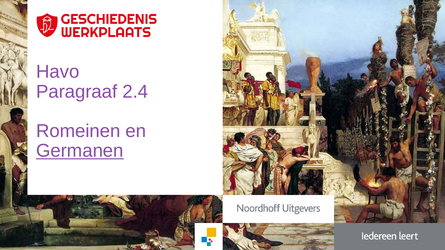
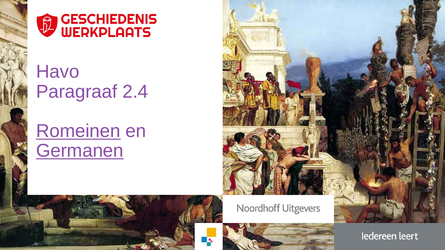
Romeinen underline: none -> present
